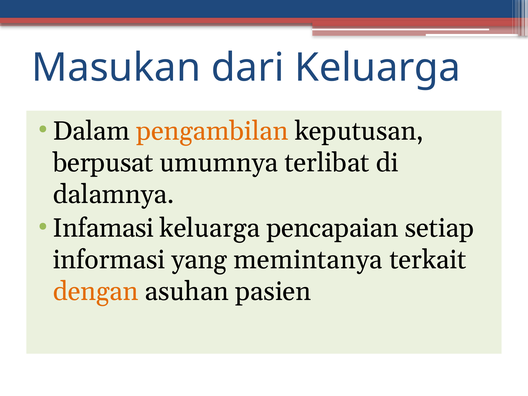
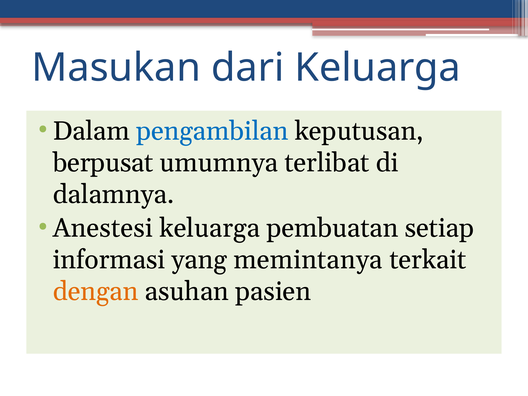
pengambilan colour: orange -> blue
Infamasi: Infamasi -> Anestesi
pencapaian: pencapaian -> pembuatan
